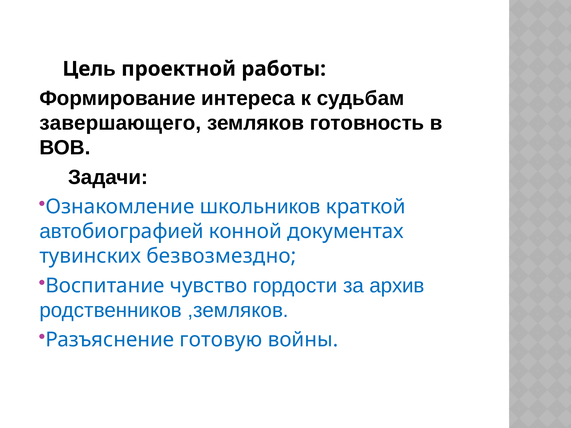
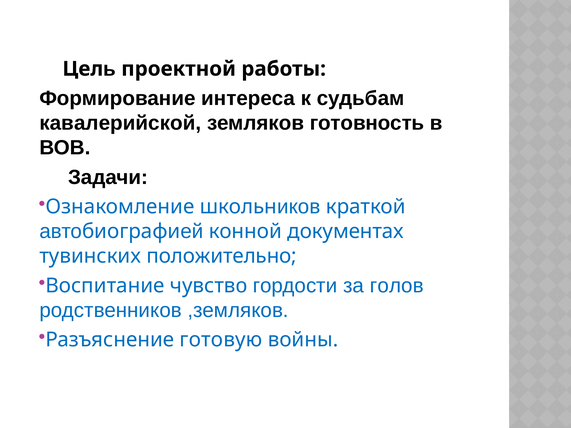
завершающего: завершающего -> кавалерийской
безвозмездно: безвозмездно -> положительно
архив: архив -> голов
